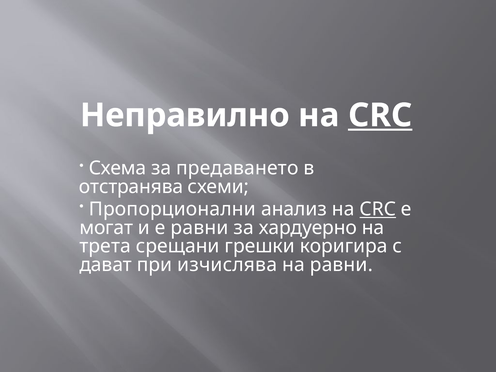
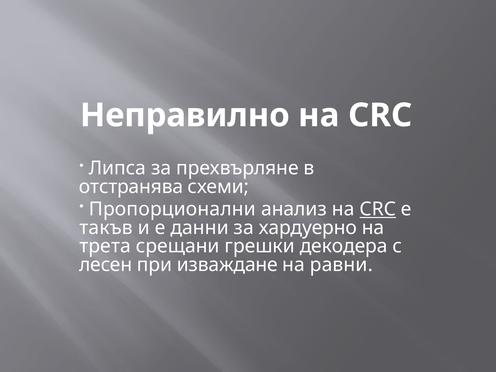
CRC at (380, 115) underline: present -> none
Схема: Схема -> Липса
предаването: предаването -> прехвърляне
могат: могат -> такъв
е равни: равни -> данни
коригира: коригира -> декодера
дават: дават -> лесен
изчислява: изчислява -> изваждане
